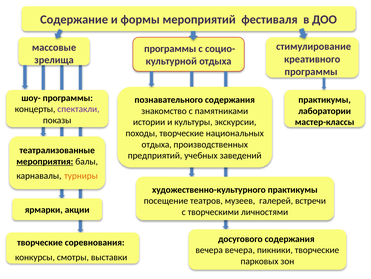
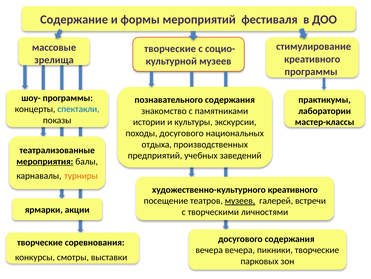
программы at (170, 49): программы -> творческие
отдыха at (215, 61): отдыха -> музеев
спектакли colour: purple -> blue
походы творческие: творческие -> досугового
художественно-культурного практикумы: практикумы -> креативного
музеев at (240, 200) underline: none -> present
